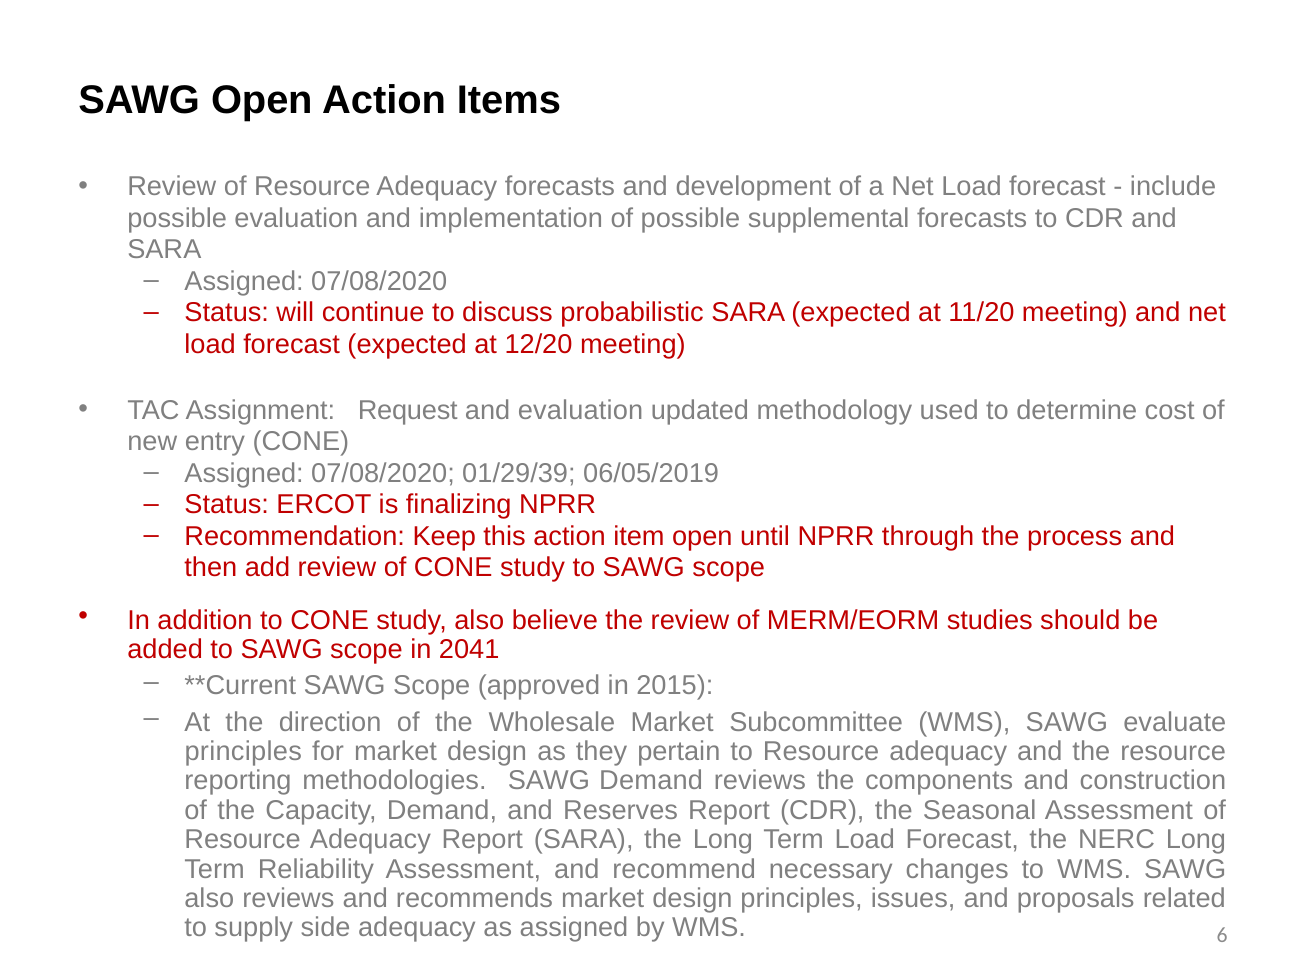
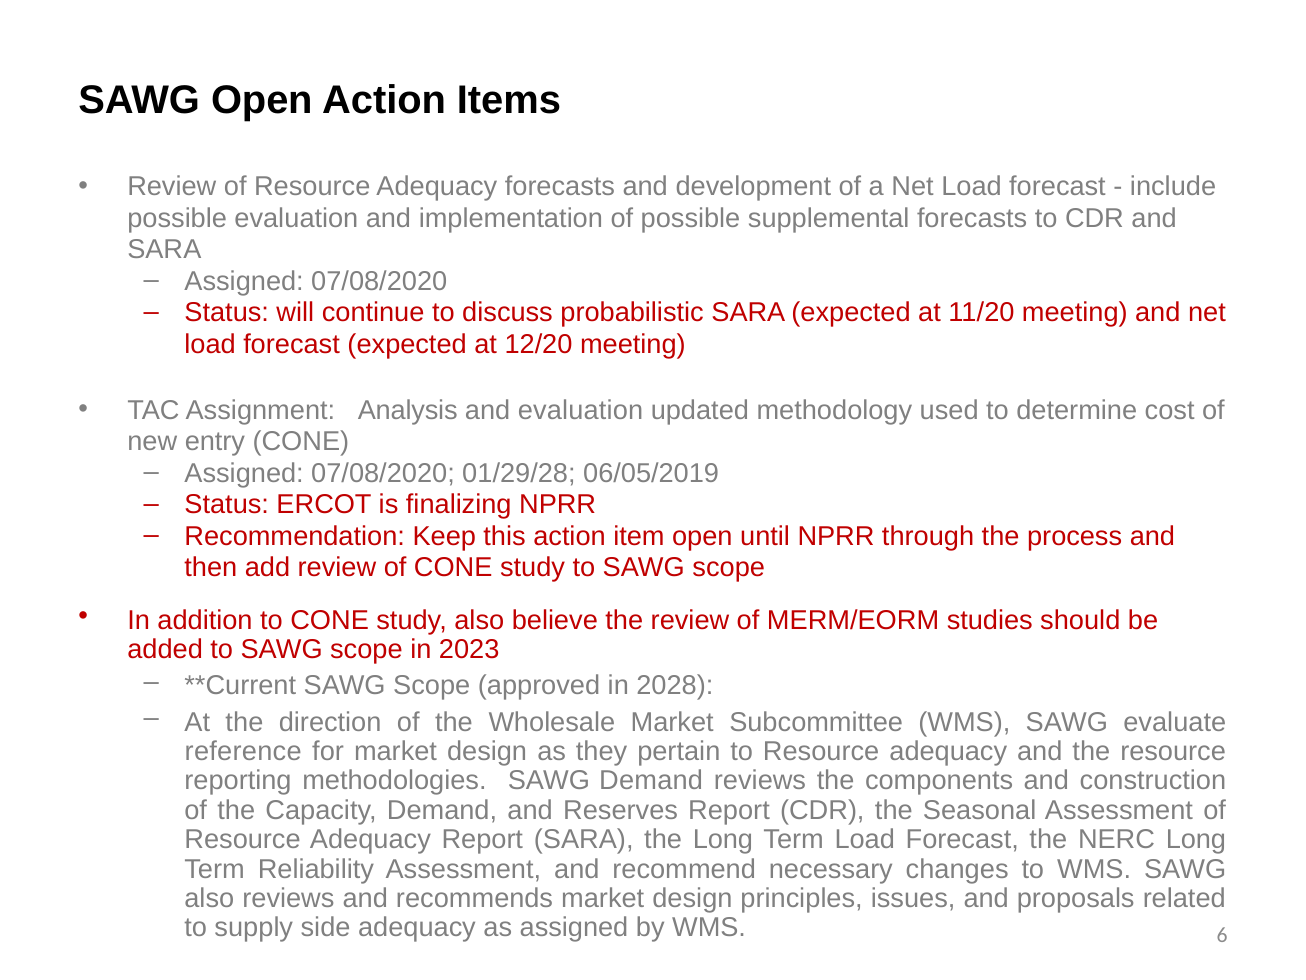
Request: Request -> Analysis
01/29/39: 01/29/39 -> 01/29/28
2041: 2041 -> 2023
2015: 2015 -> 2028
principles at (243, 751): principles -> reference
